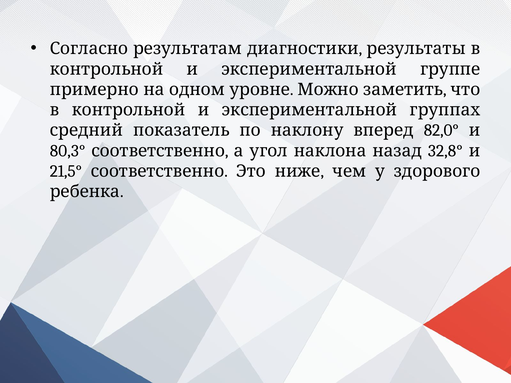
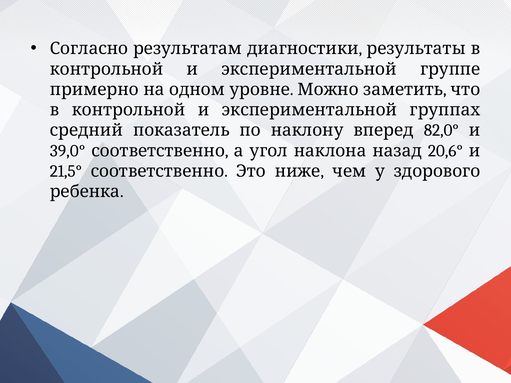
80,3°: 80,3° -> 39,0°
32,8°: 32,8° -> 20,6°
